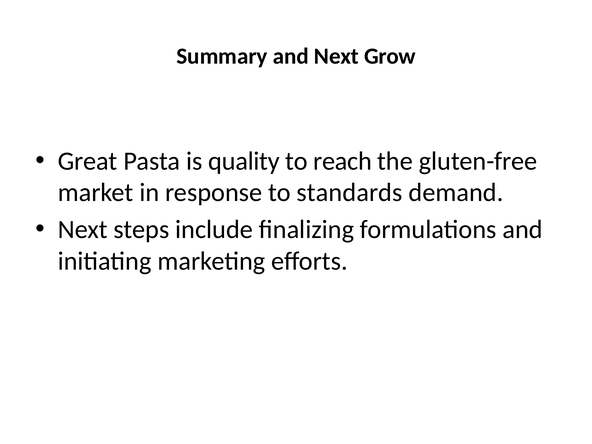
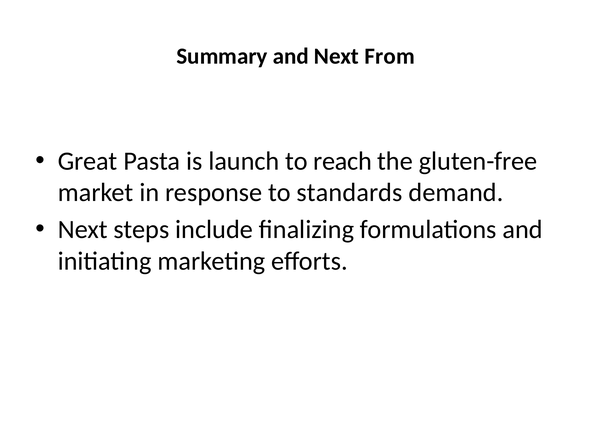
Grow: Grow -> From
quality: quality -> launch
